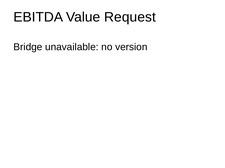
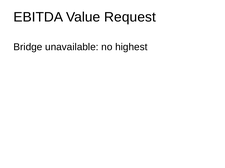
version: version -> highest
